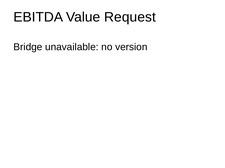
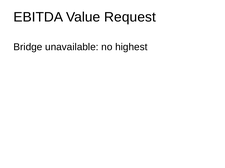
version: version -> highest
